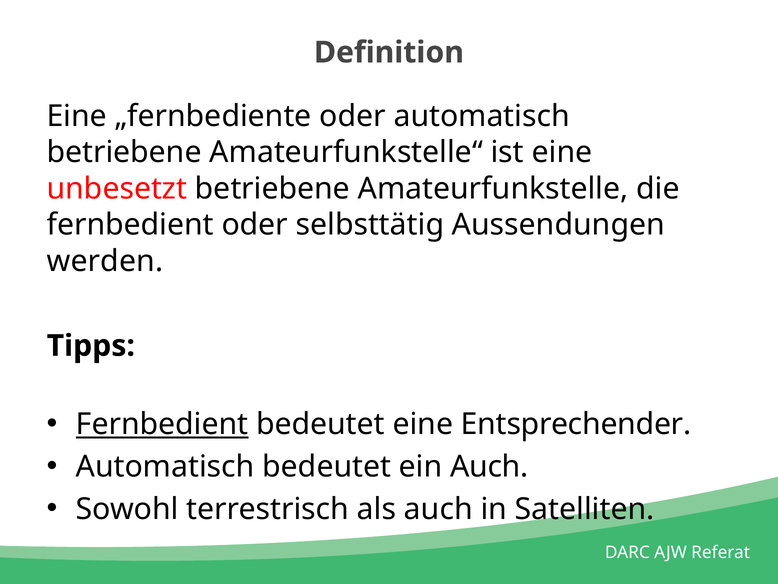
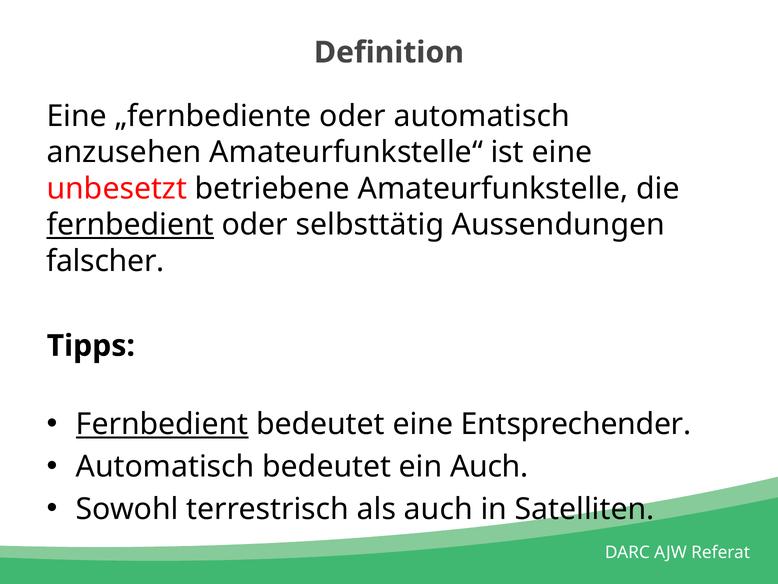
betriebene at (124, 152): betriebene -> anzusehen
fernbedient at (130, 225) underline: none -> present
werden: werden -> falscher
